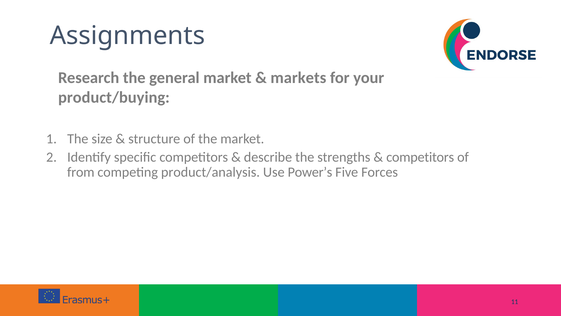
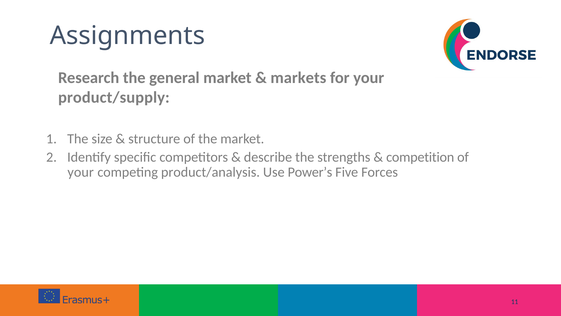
product/buying: product/buying -> product/supply
competitors at (420, 157): competitors -> competition
from at (81, 172): from -> your
